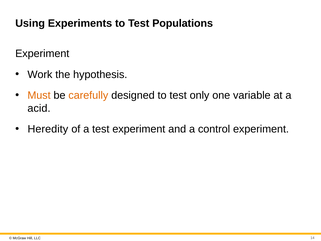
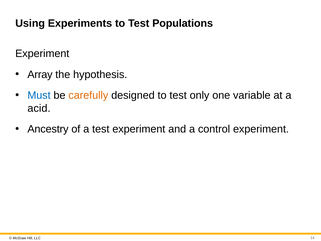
Work: Work -> Array
Must colour: orange -> blue
Heredity: Heredity -> Ancestry
